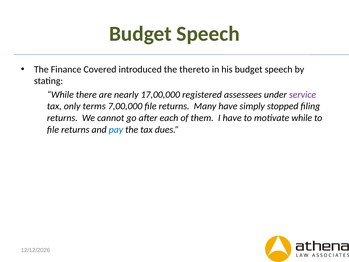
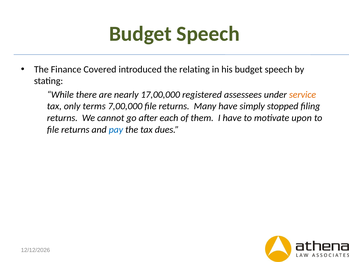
thereto: thereto -> relating
service colour: purple -> orange
motivate while: while -> upon
